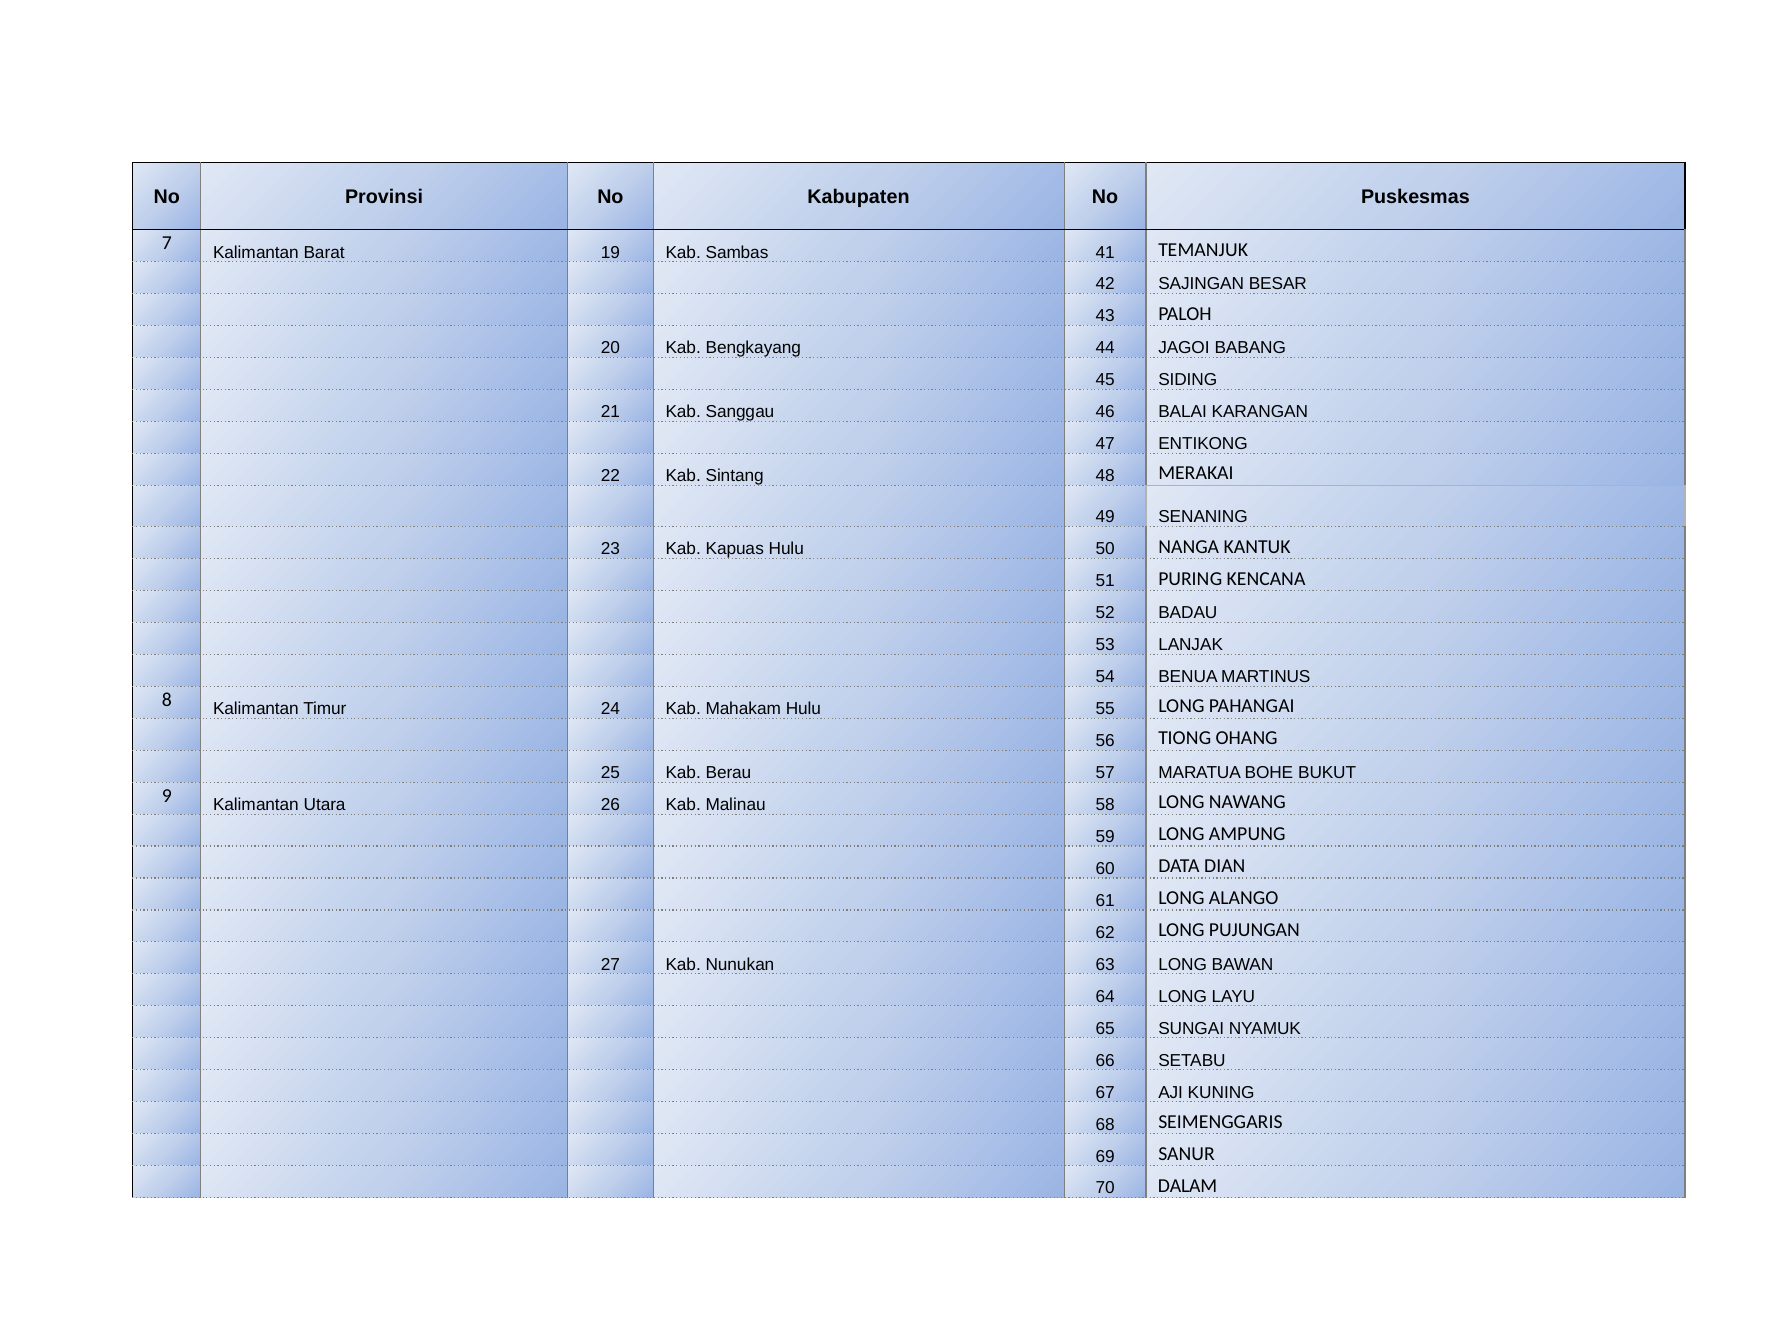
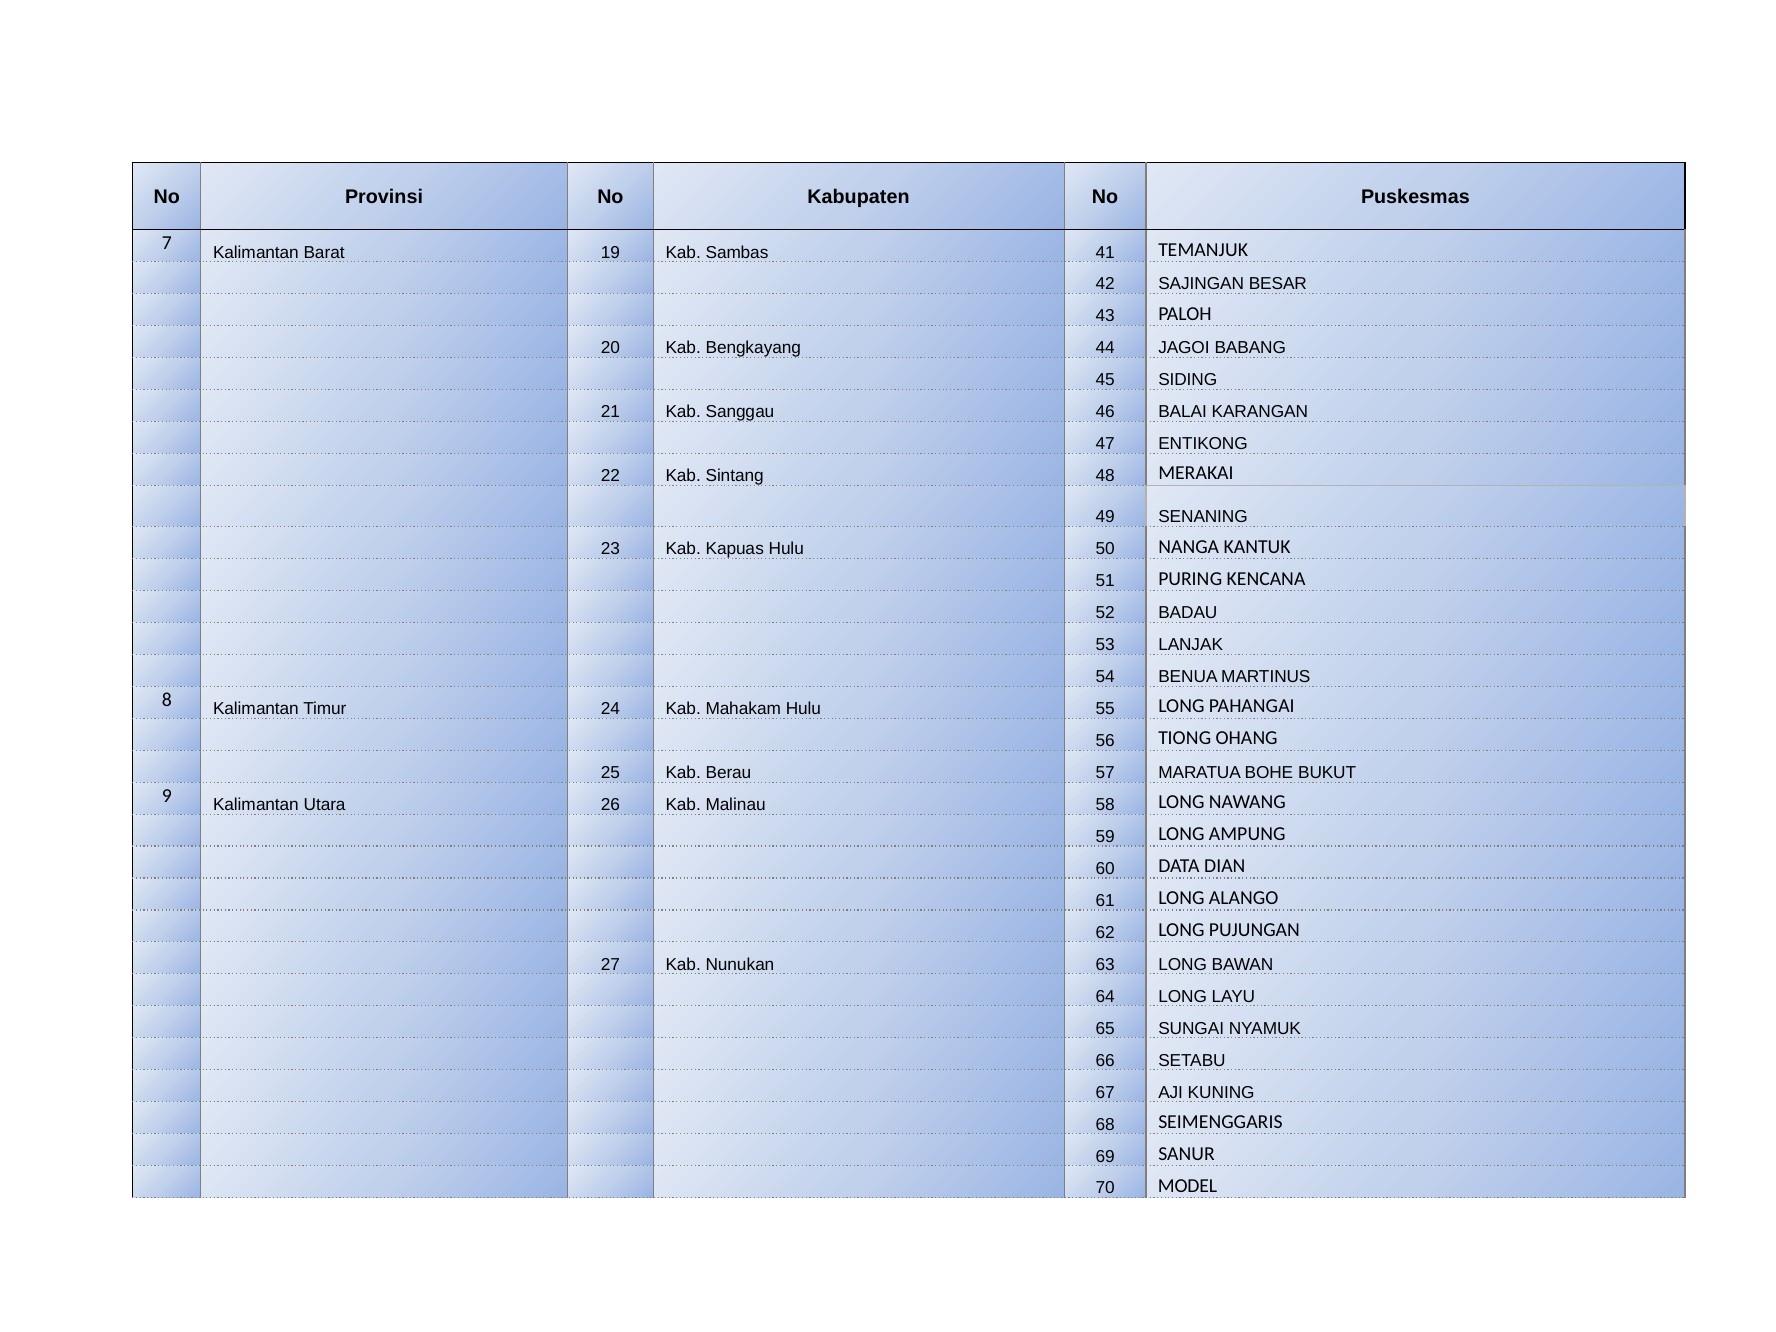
DALAM: DALAM -> MODEL
